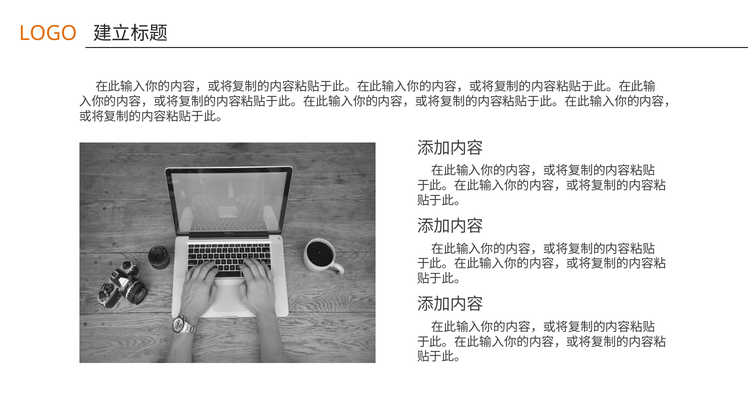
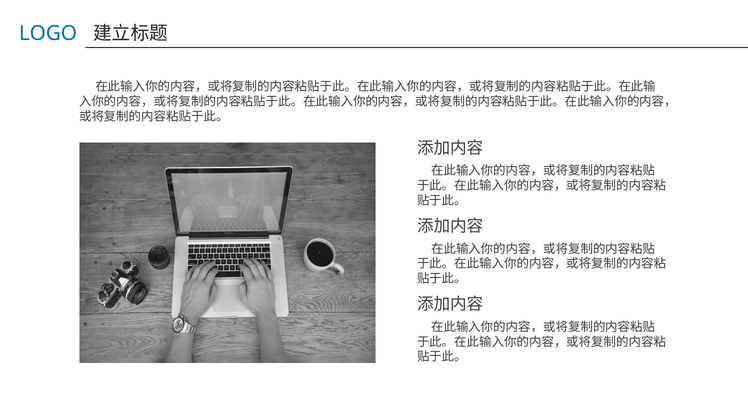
LOGO colour: orange -> blue
